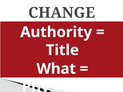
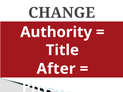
What: What -> After
